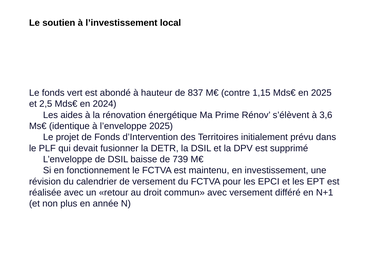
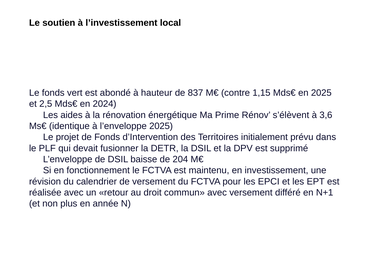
739: 739 -> 204
